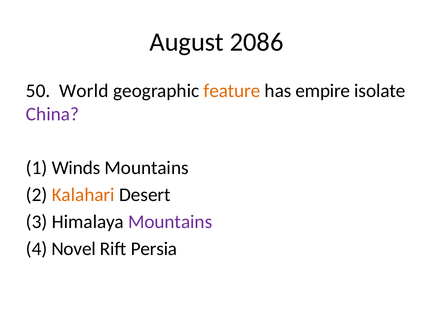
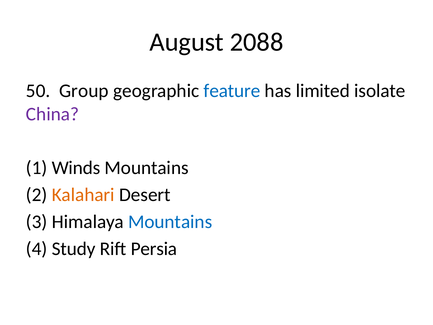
2086: 2086 -> 2088
World: World -> Group
feature colour: orange -> blue
empire: empire -> limited
Mountains at (170, 222) colour: purple -> blue
Novel: Novel -> Study
